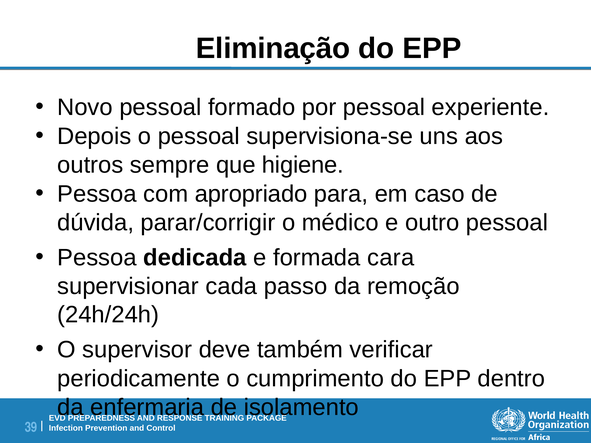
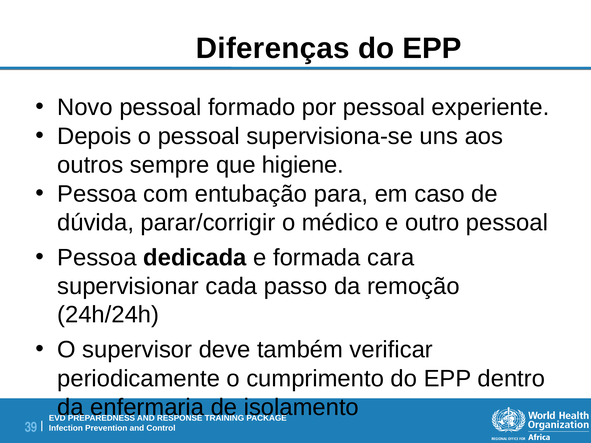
Eliminação: Eliminação -> Diferenças
apropriado: apropriado -> entubação
